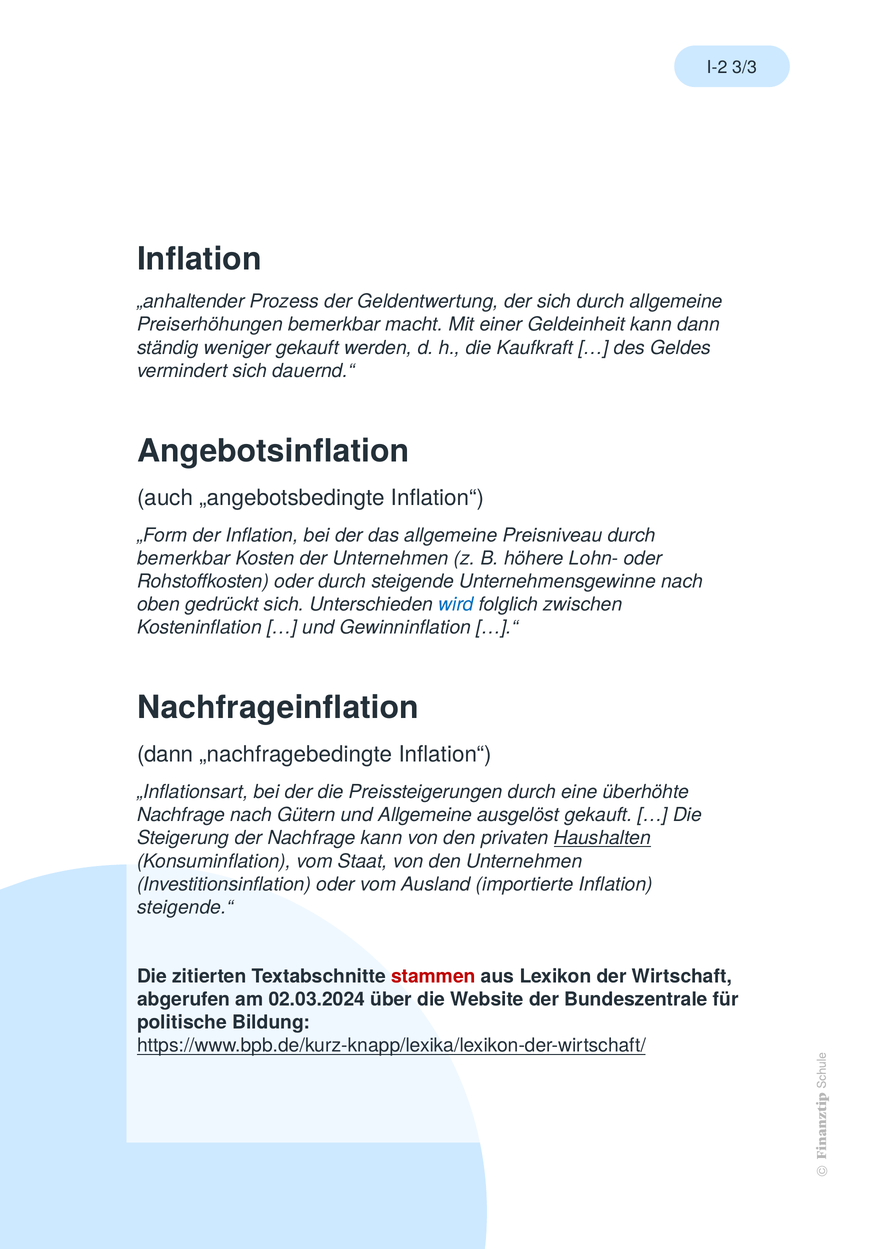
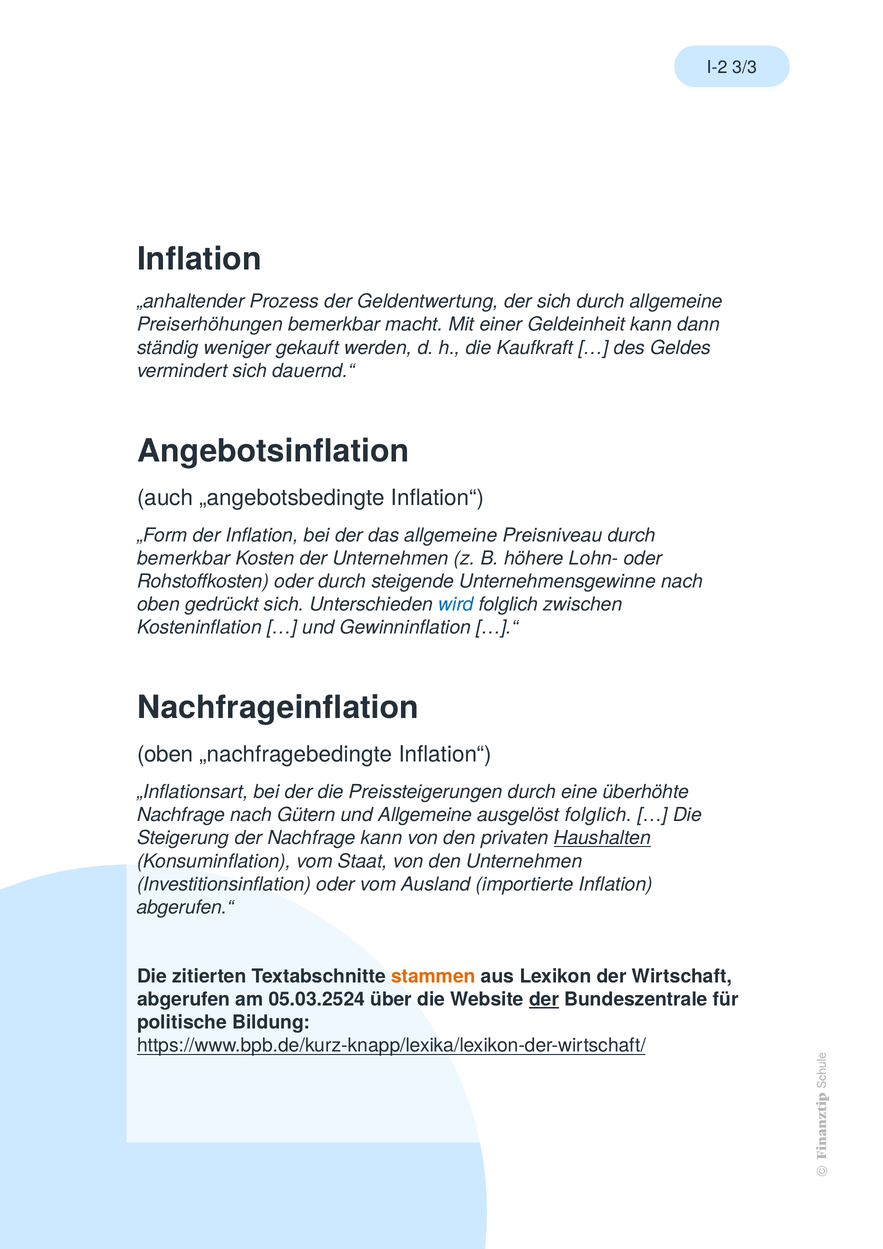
dann at (165, 754): dann -> oben
ausgelöst gekauft: gekauft -> folglich
steigende.“: steigende.“ -> abgerufen.“
stammen colour: red -> orange
02.03.2024: 02.03.2024 -> 05.03.2524
der at (544, 999) underline: none -> present
